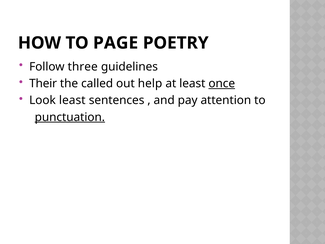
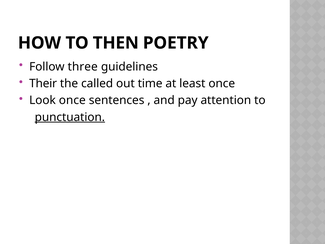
PAGE: PAGE -> THEN
help: help -> time
once at (222, 83) underline: present -> none
Look least: least -> once
